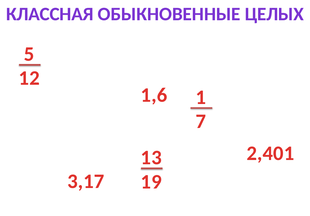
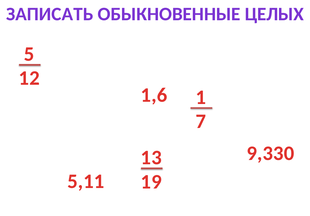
КЛАССНАЯ: КЛАССНАЯ -> ЗАПИСАТЬ
2,401: 2,401 -> 9,330
3,17: 3,17 -> 5,11
